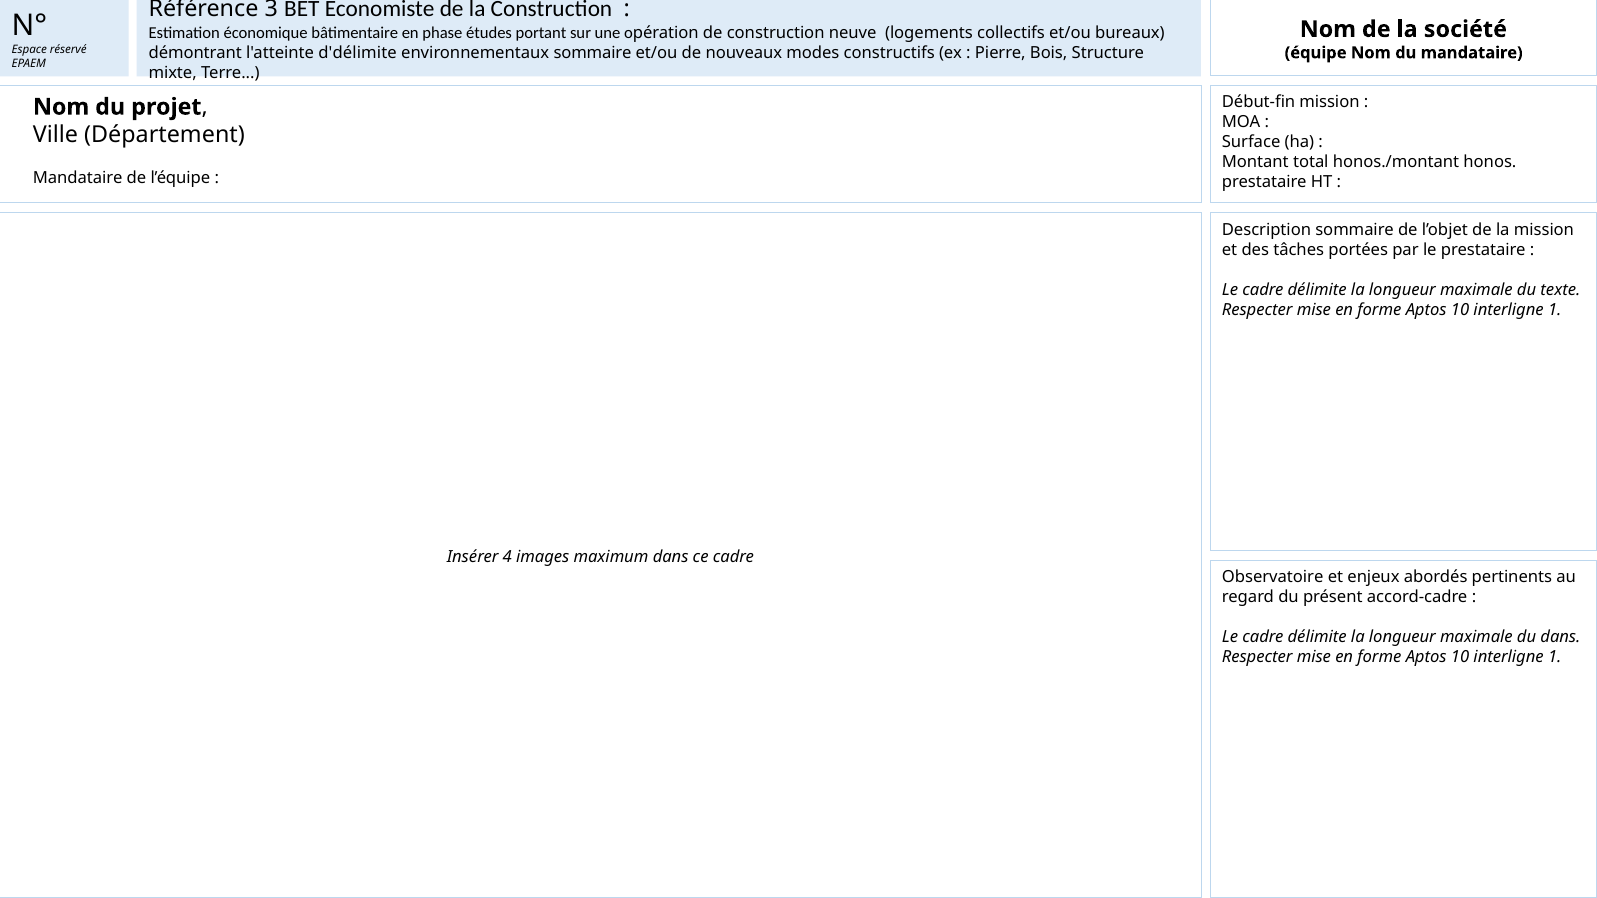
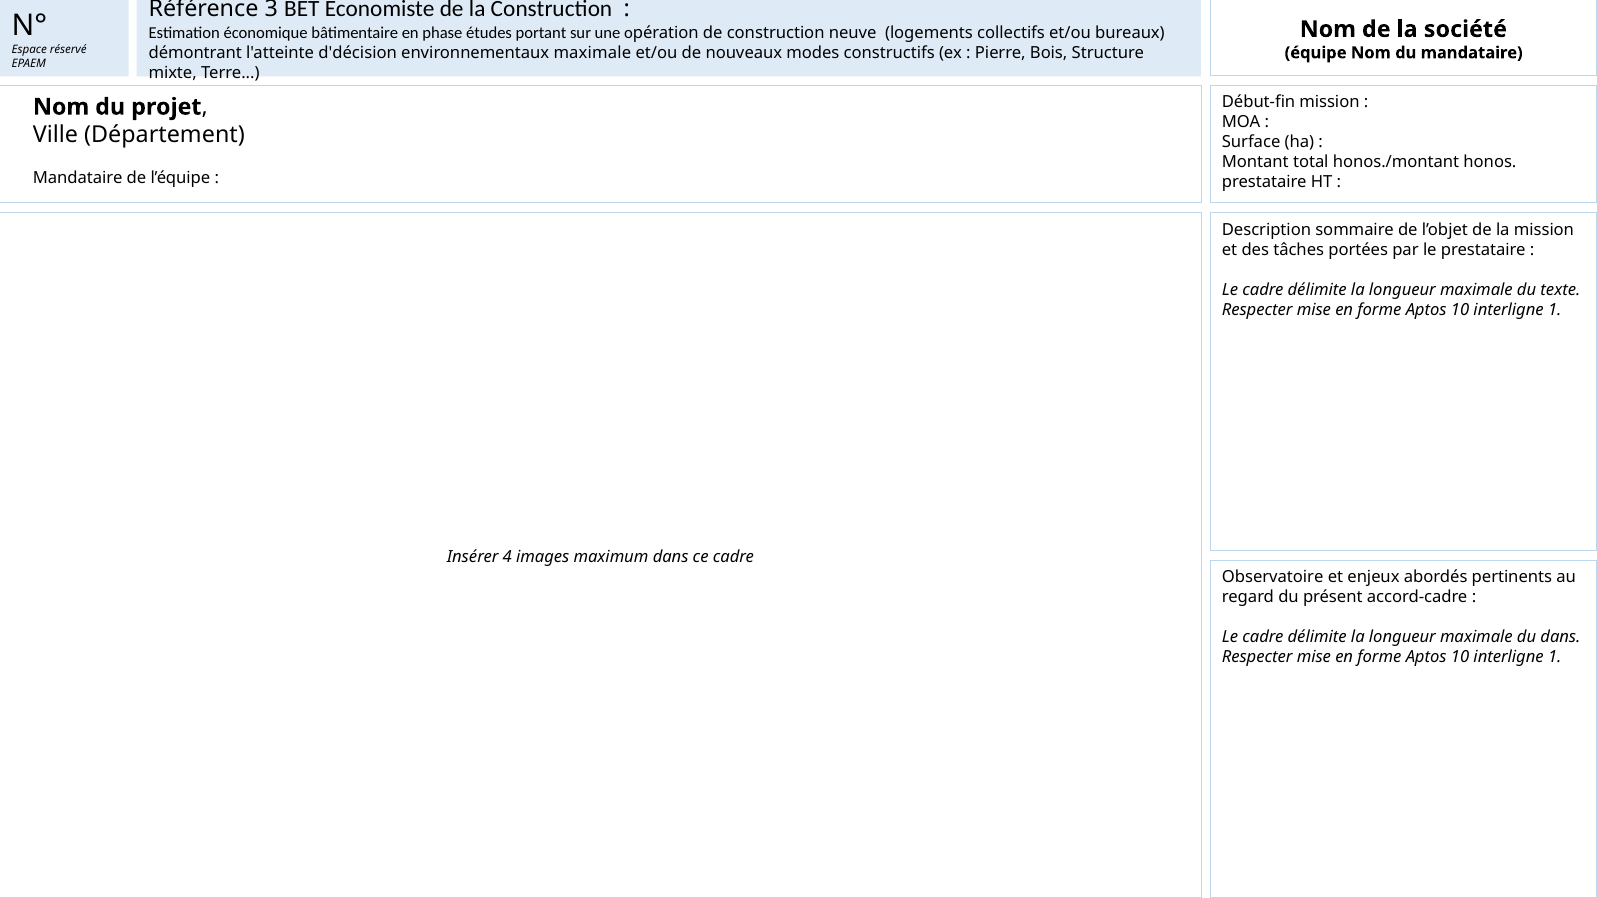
d'délimite: d'délimite -> d'décision
environnementaux sommaire: sommaire -> maximale
